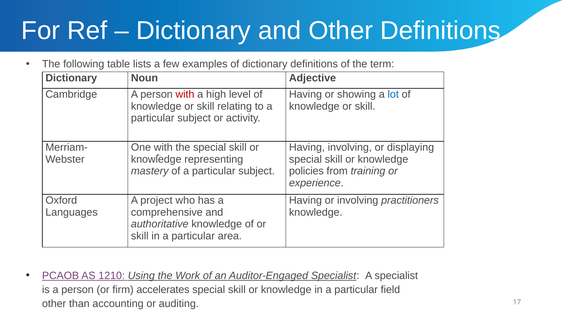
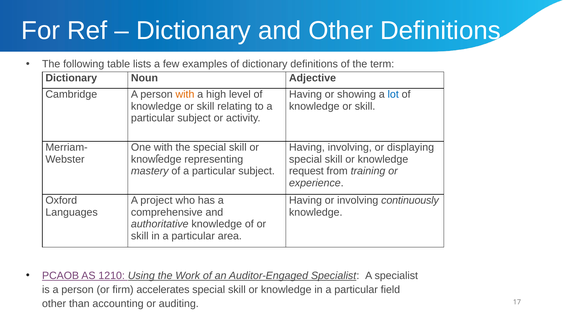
with at (185, 95) colour: red -> orange
policies: policies -> request
practitioners: practitioners -> continuously
